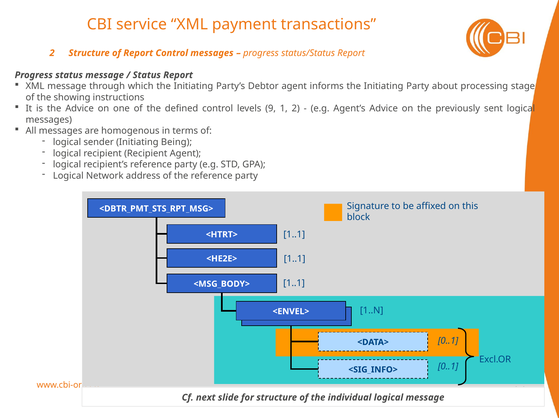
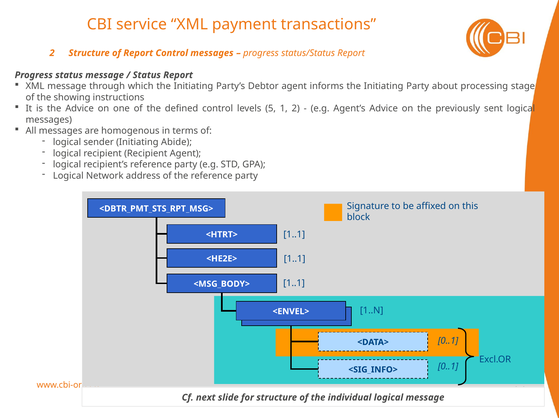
9: 9 -> 5
Being: Being -> Abide
